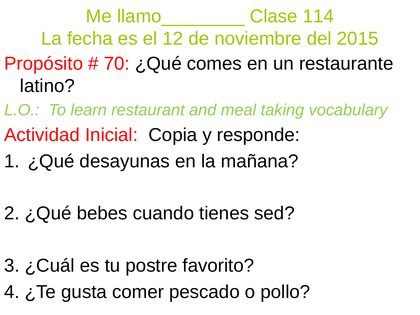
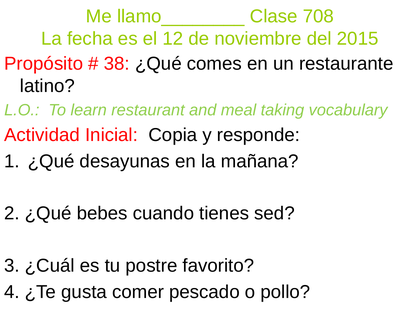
114: 114 -> 708
70: 70 -> 38
